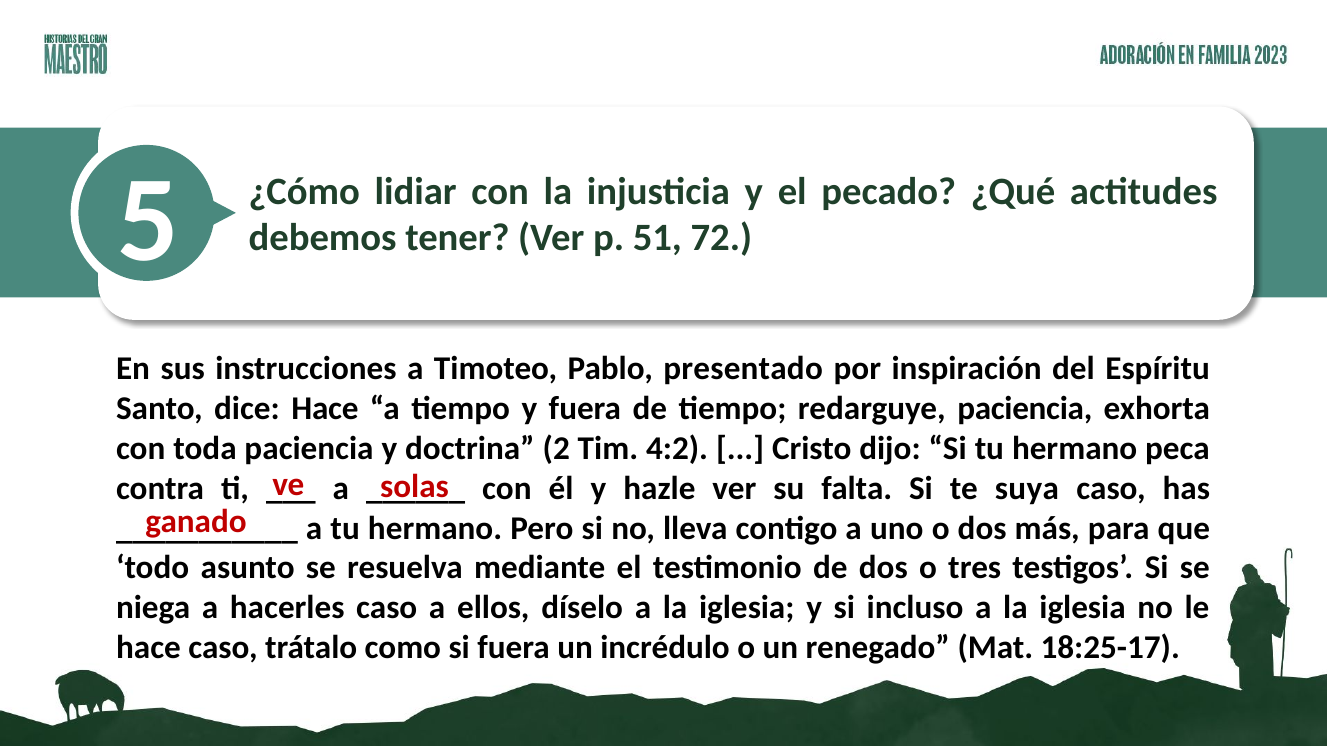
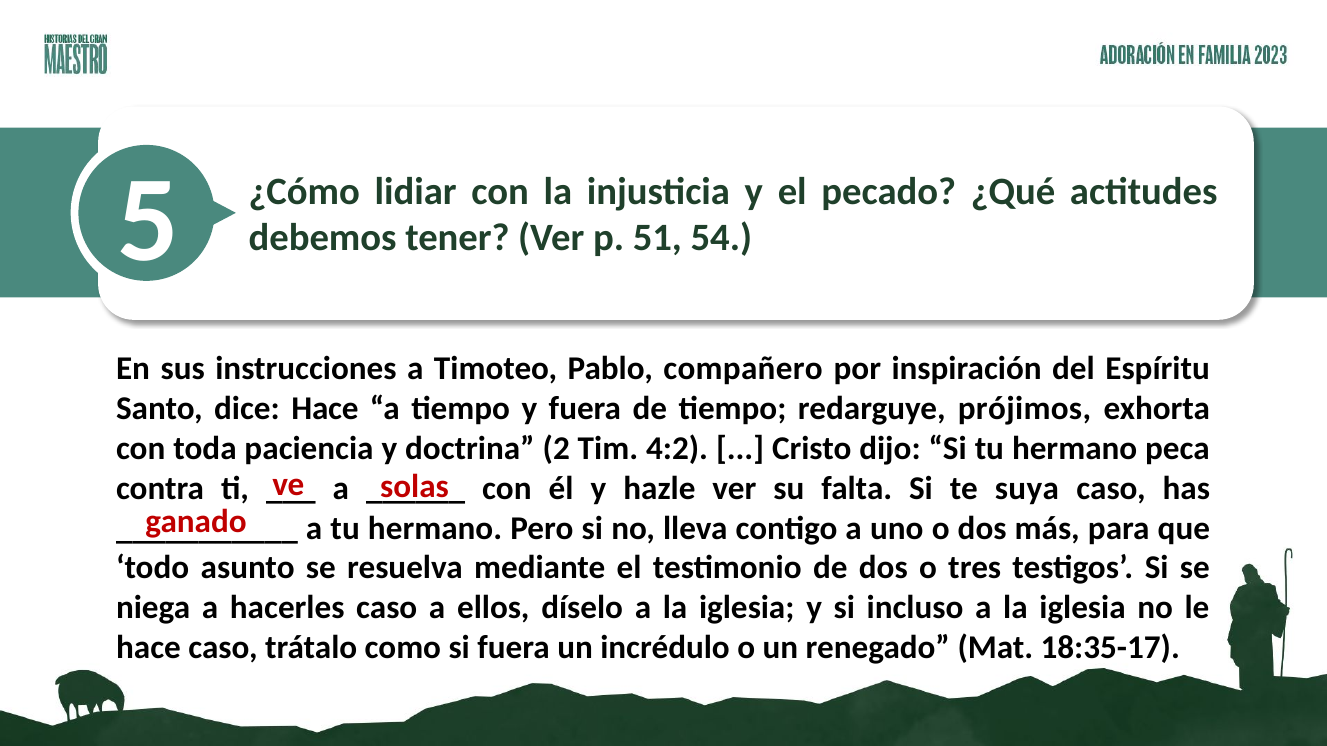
72: 72 -> 54
presentado: presentado -> compañero
redarguye paciencia: paciencia -> prójimos
18:25-17: 18:25-17 -> 18:35-17
